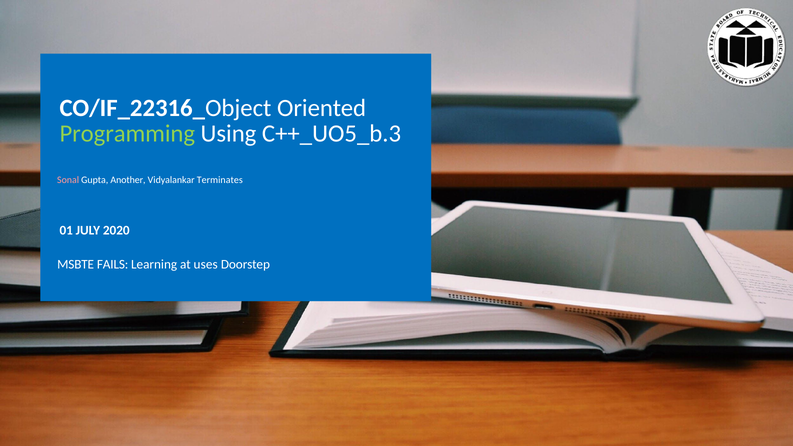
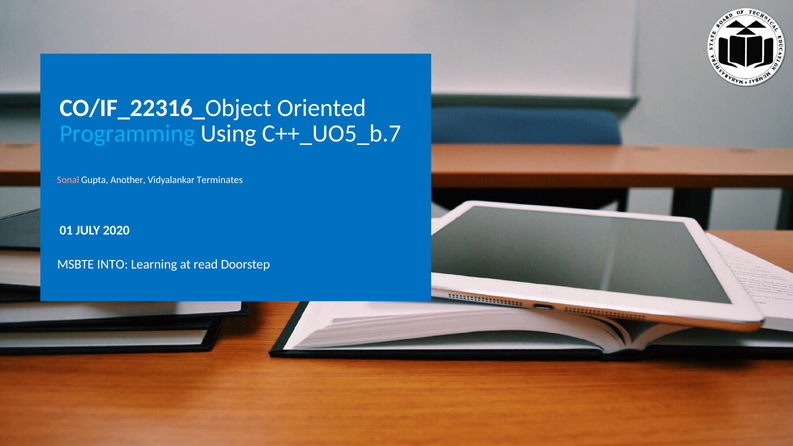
Programming colour: light green -> light blue
C++_UO5_b.3: C++_UO5_b.3 -> C++_UO5_b.7
FAILS: FAILS -> INTO
uses: uses -> read
